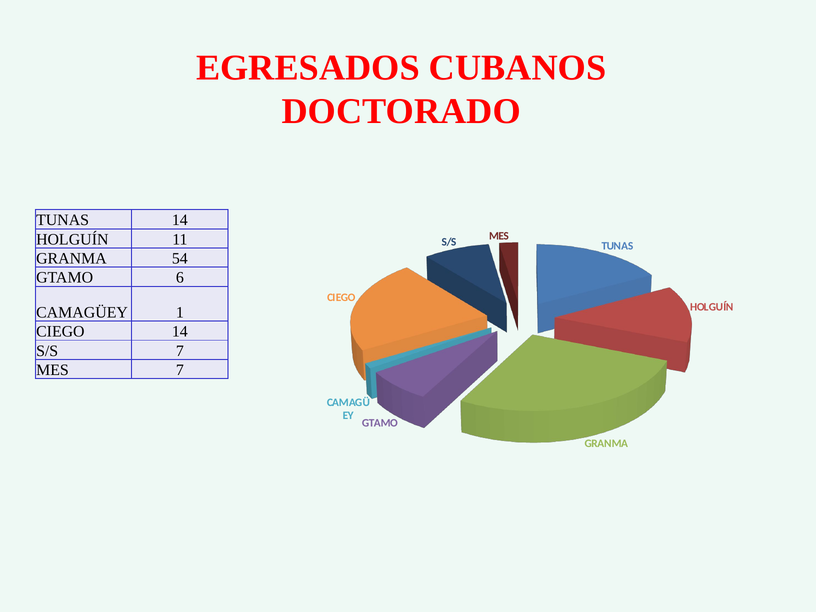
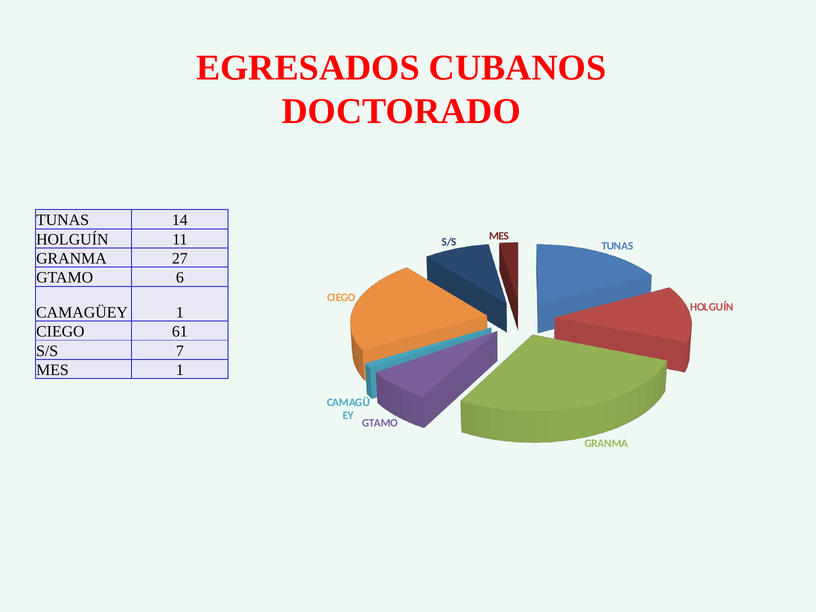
54: 54 -> 27
CIEGO 14: 14 -> 61
MES 7: 7 -> 1
